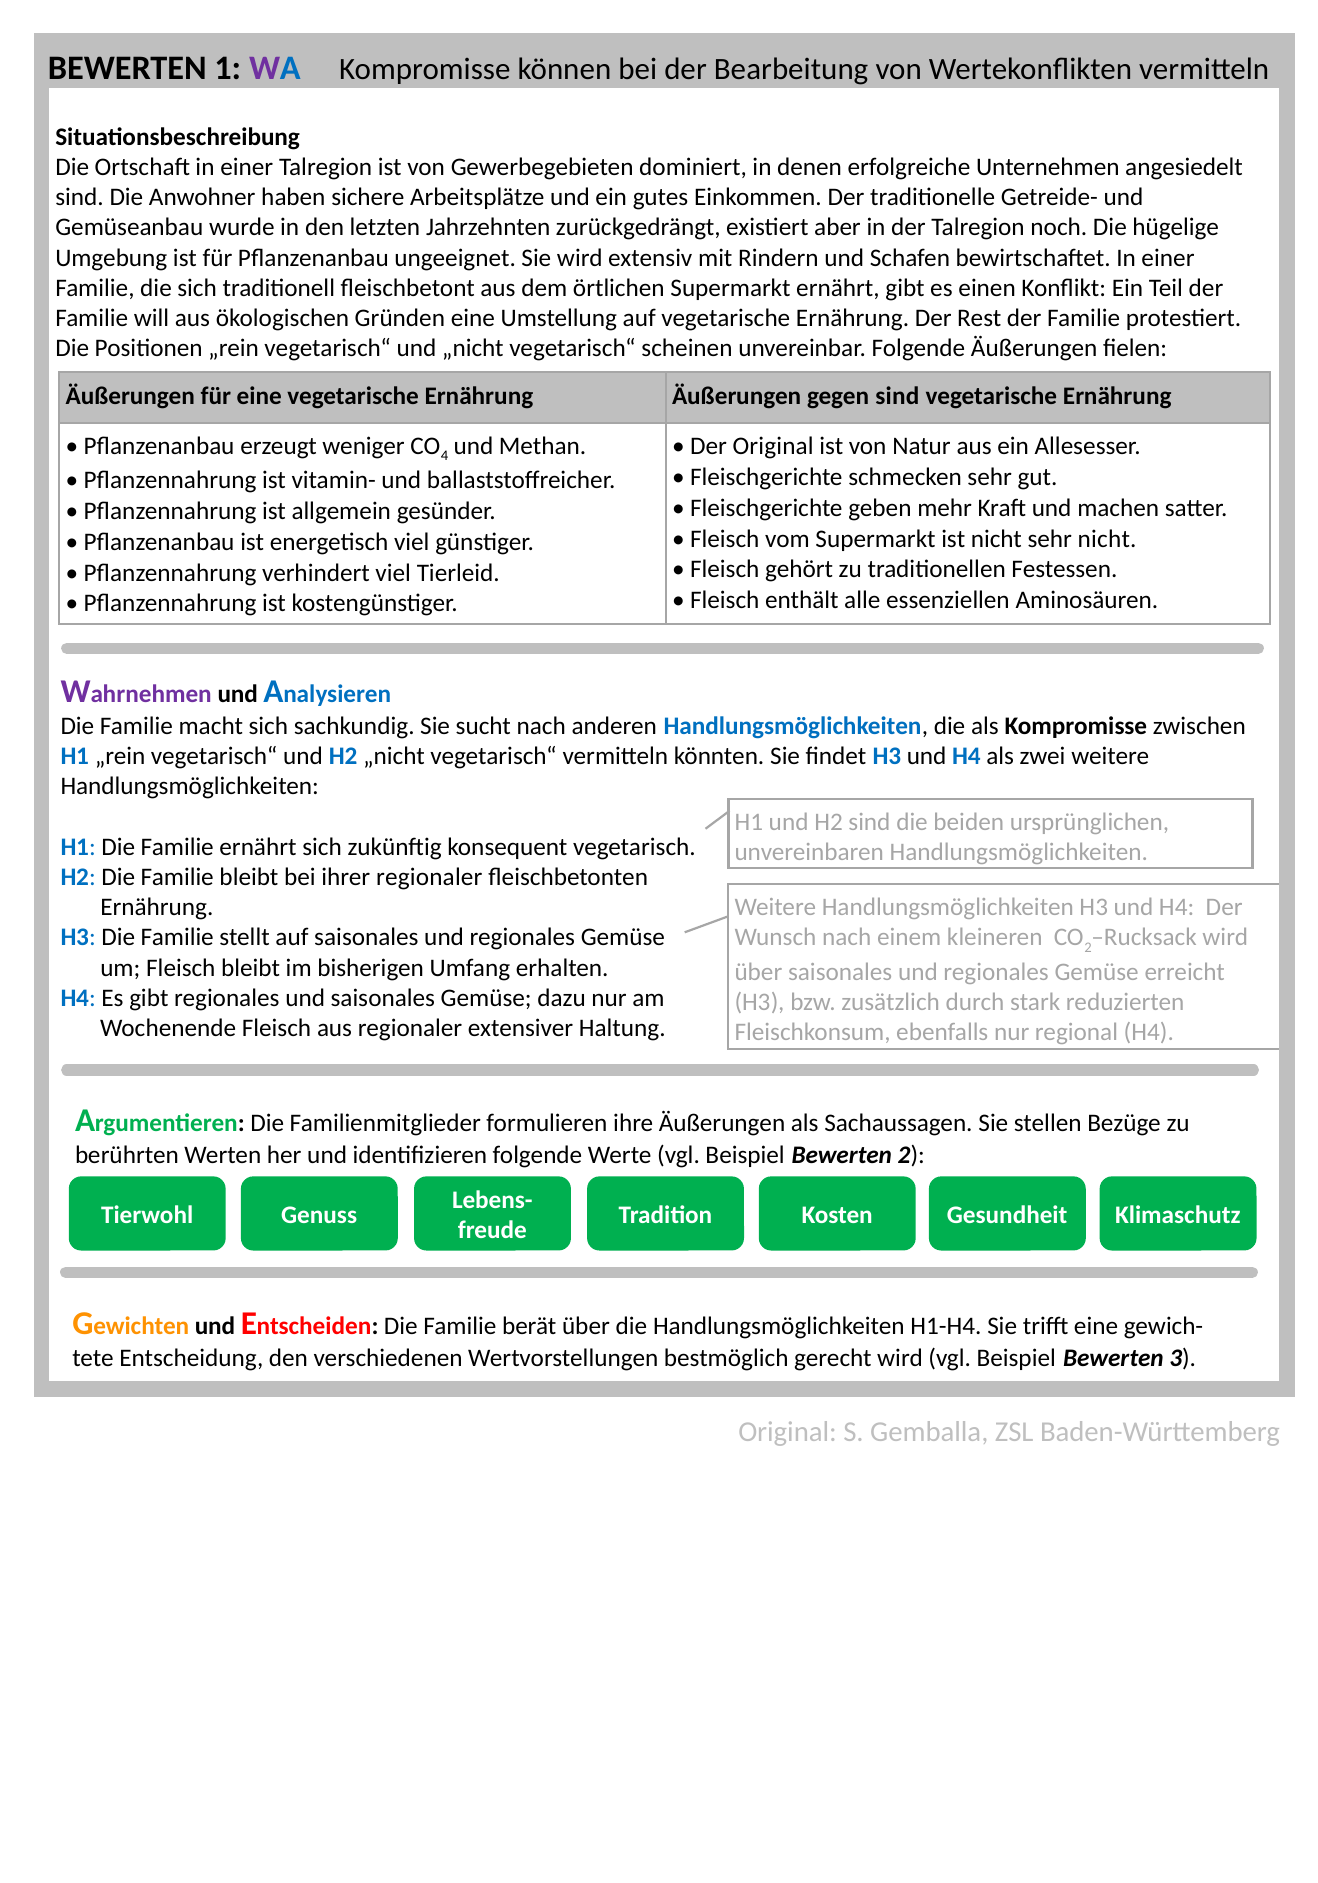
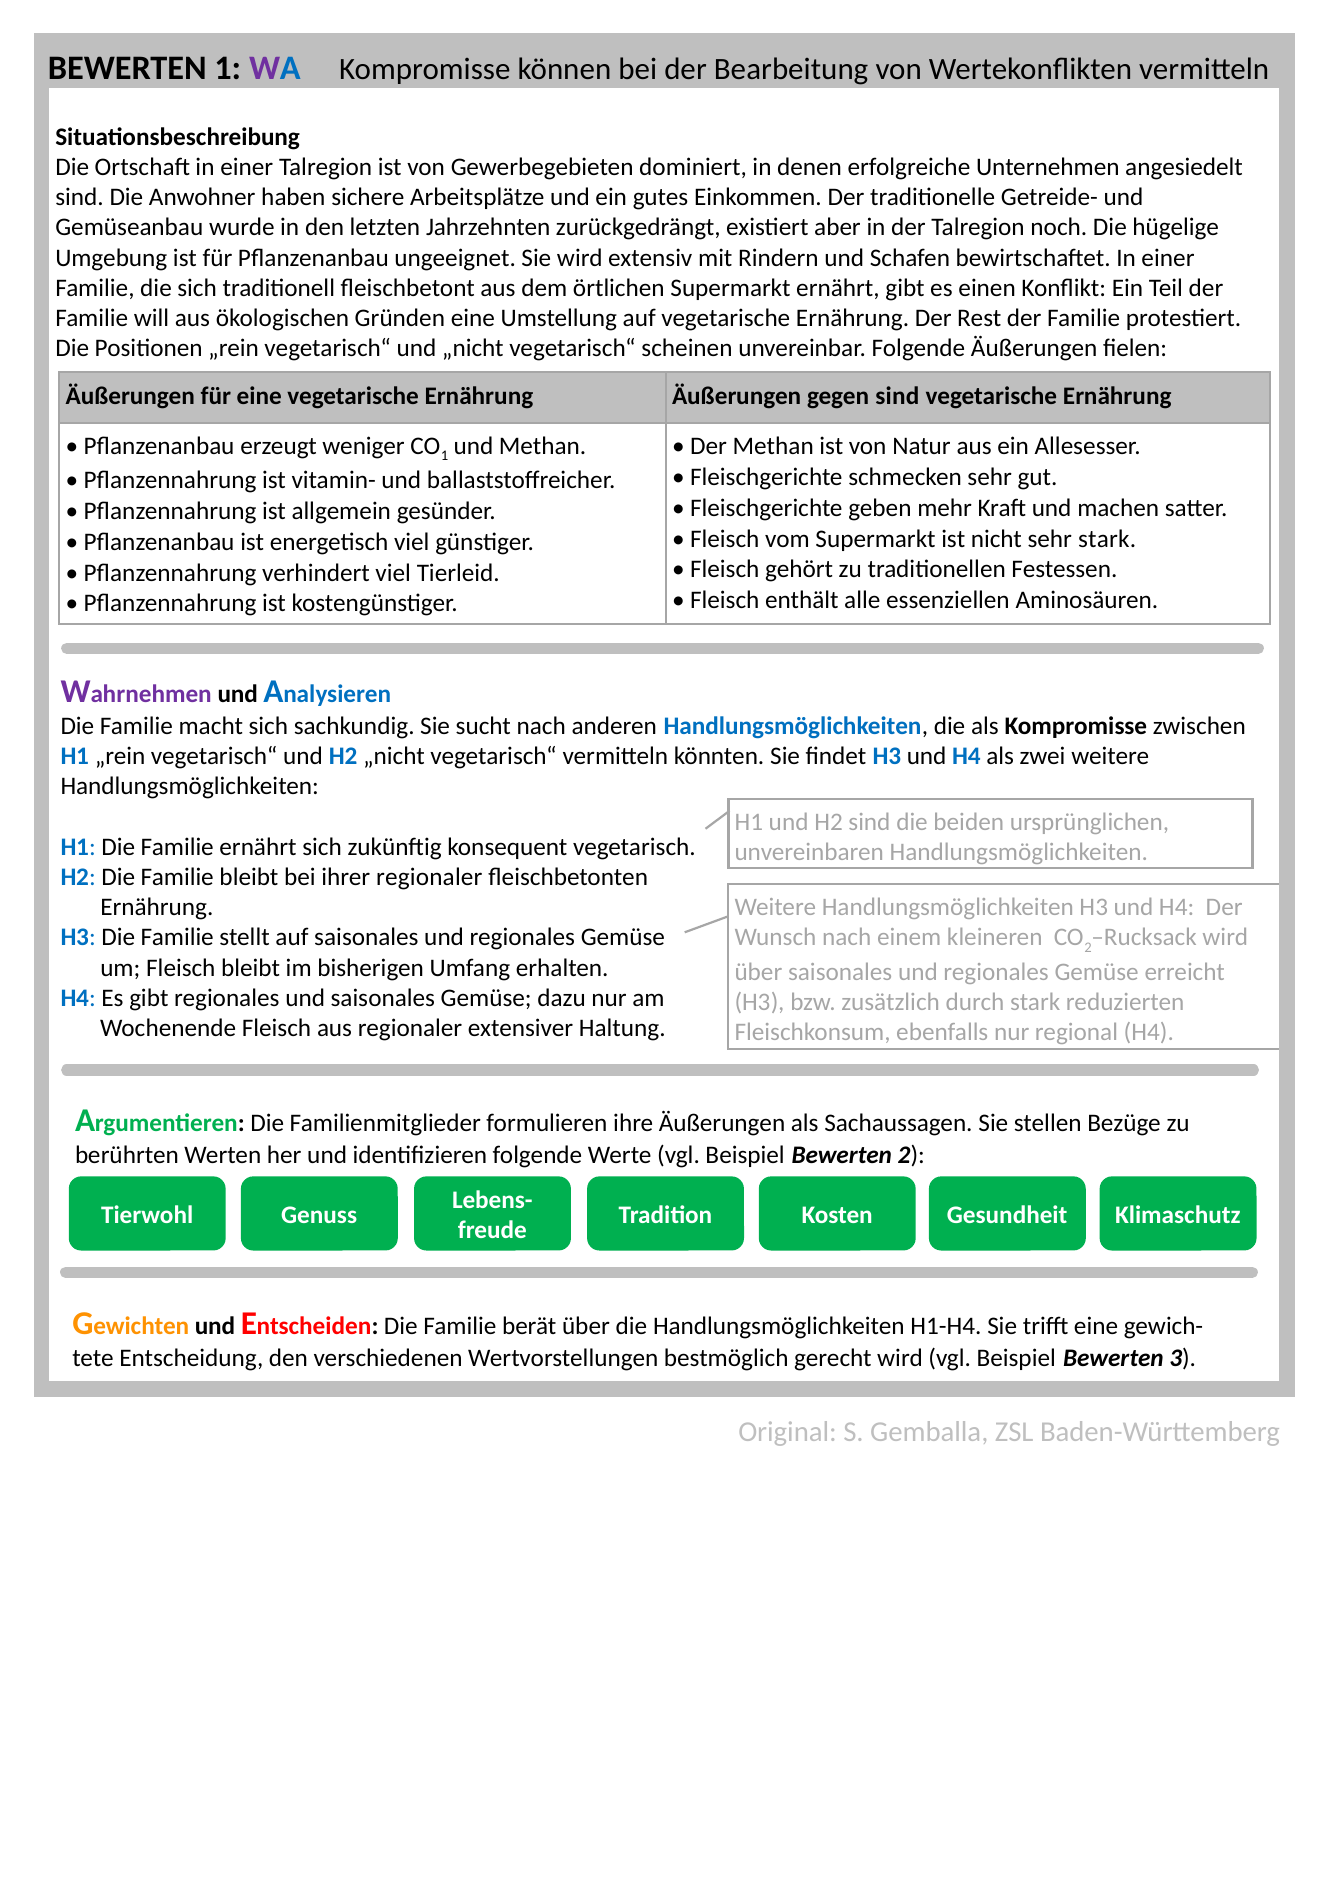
4 at (445, 456): 4 -> 1
Der Original: Original -> Methan
sehr nicht: nicht -> stark
